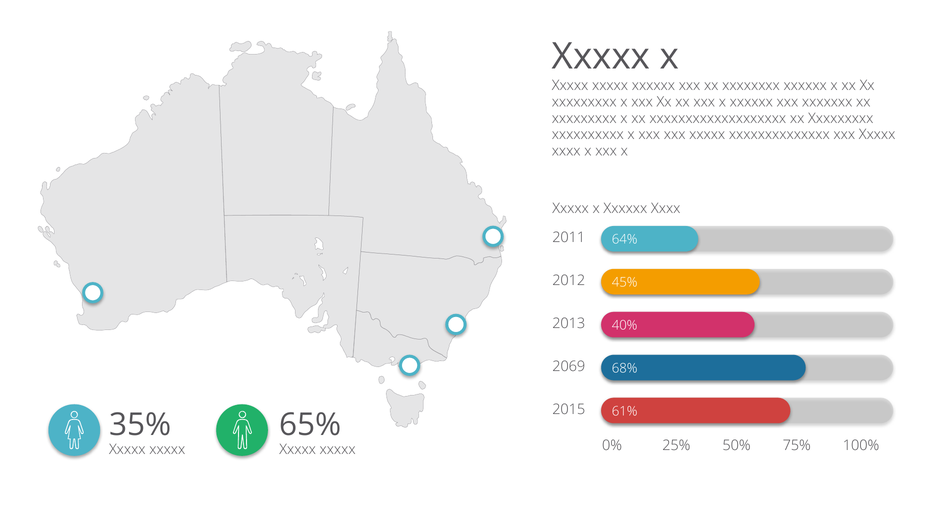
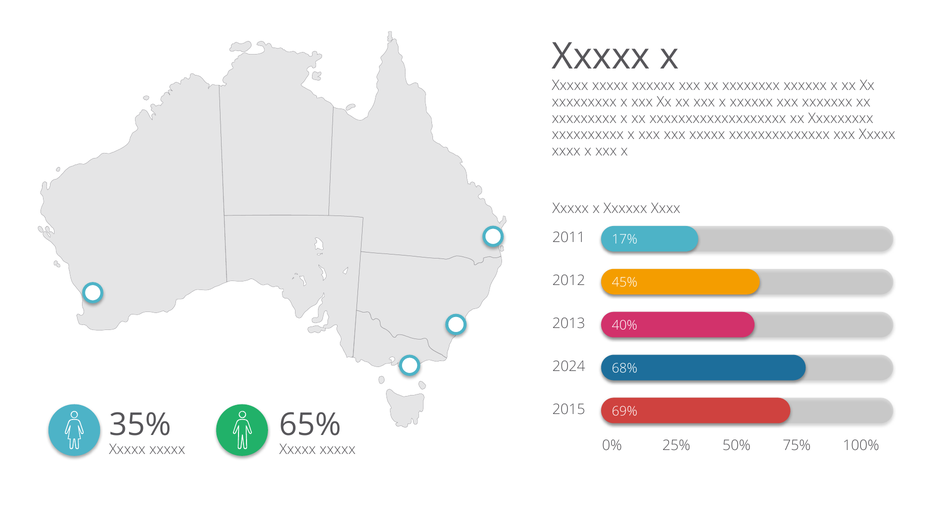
64%: 64% -> 17%
2069: 2069 -> 2024
61%: 61% -> 69%
